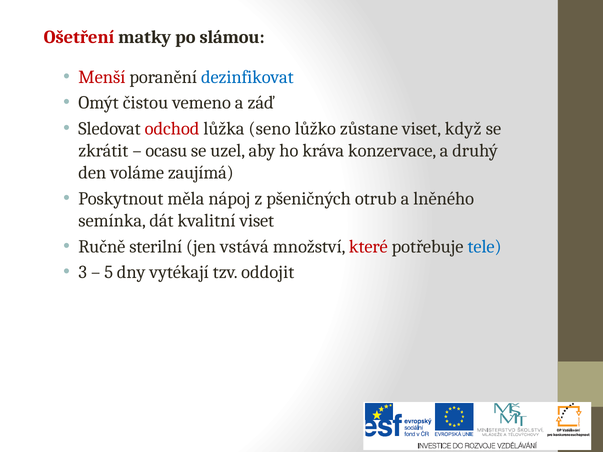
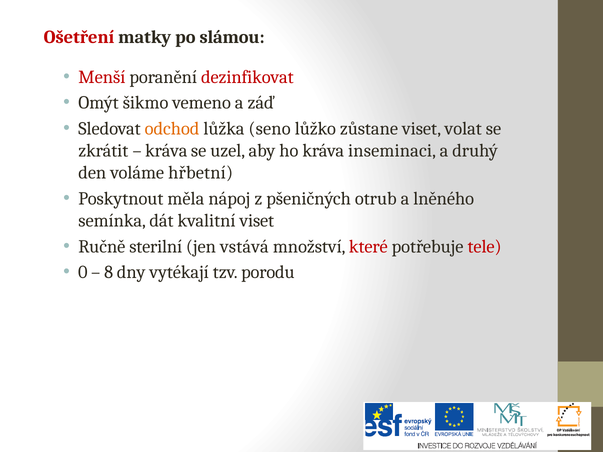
dezinfikovat colour: blue -> red
čistou: čistou -> šikmo
odchod colour: red -> orange
když: když -> volat
ocasu at (166, 151): ocasu -> kráva
konzervace: konzervace -> inseminaci
zaujímá: zaujímá -> hřbetní
tele colour: blue -> red
3: 3 -> 0
5: 5 -> 8
oddojit: oddojit -> porodu
